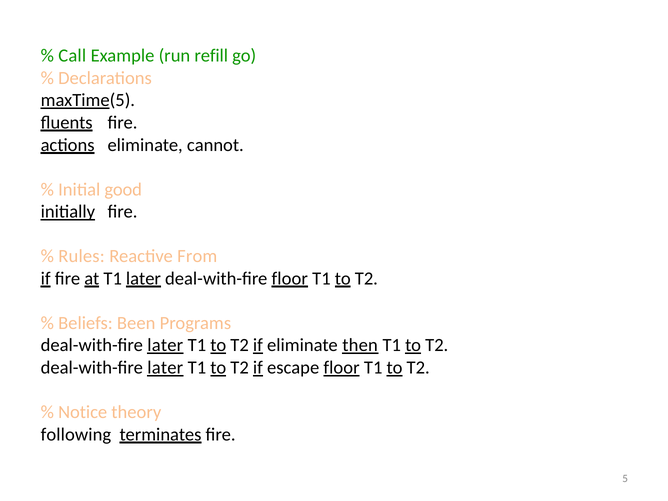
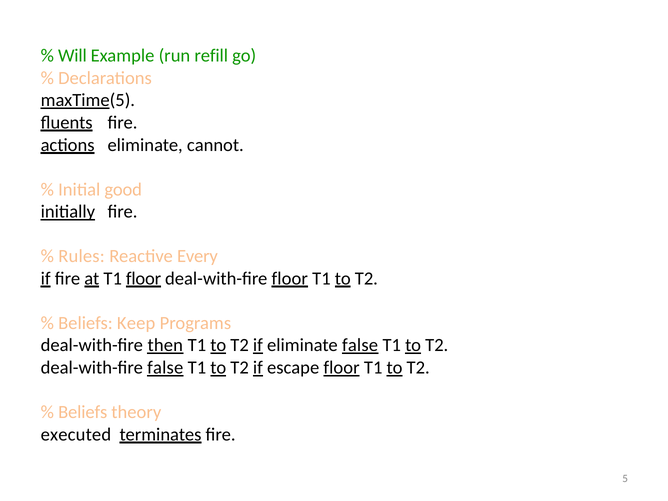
Call: Call -> Will
From: From -> Every
T1 later: later -> floor
Been: Been -> Keep
later at (165, 345): later -> then
eliminate then: then -> false
later at (165, 368): later -> false
Notice at (83, 412): Notice -> Beliefs
following: following -> executed
